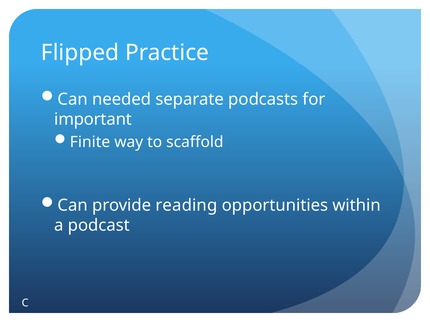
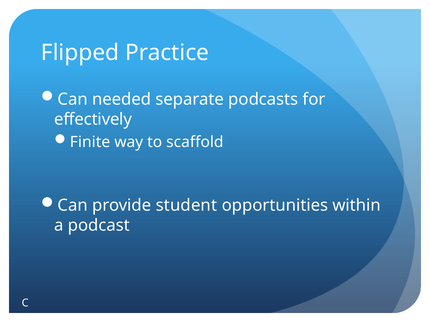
important: important -> effectively
reading: reading -> student
